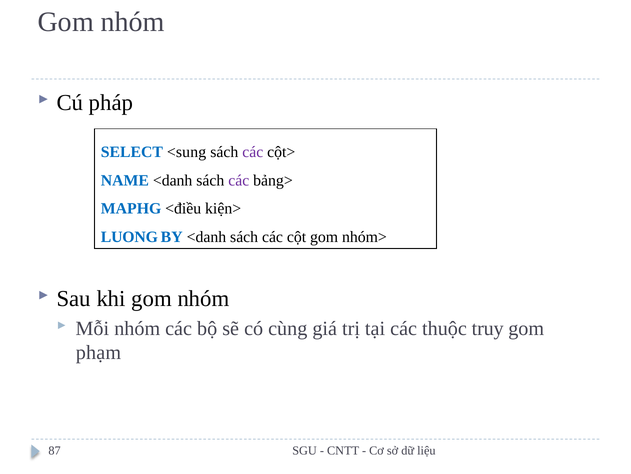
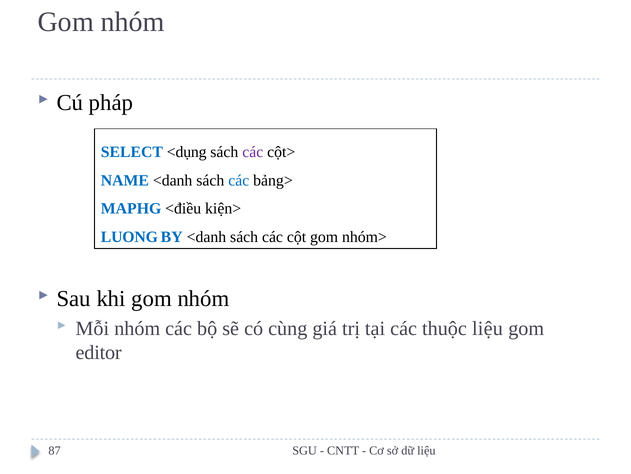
<sung: <sung -> <dụng
các at (239, 180) colour: purple -> blue
thuộc truy: truy -> liệu
phạm: phạm -> editor
